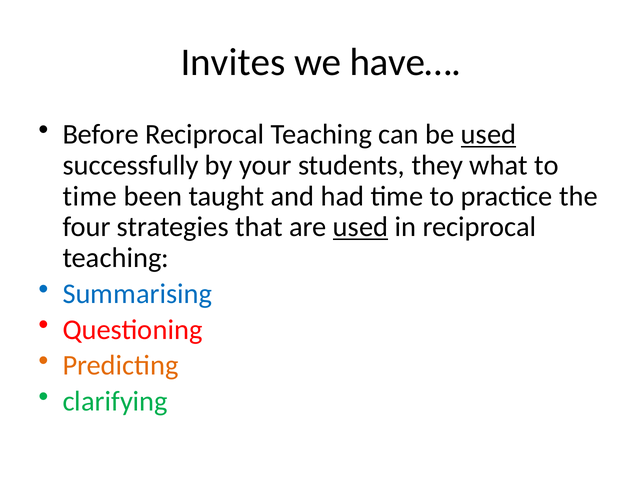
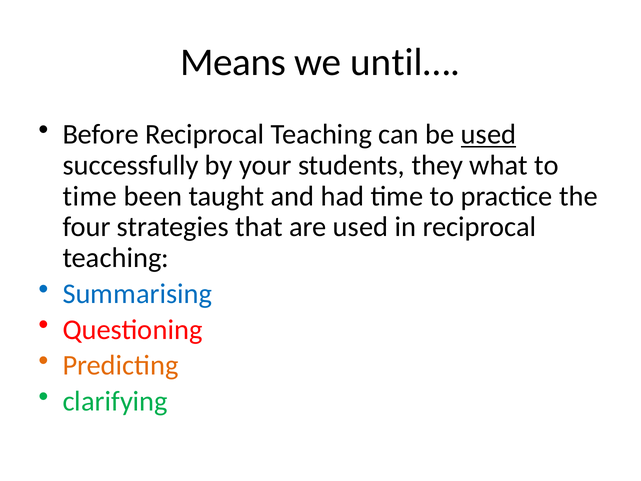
Invites: Invites -> Means
have…: have… -> until…
used at (361, 227) underline: present -> none
